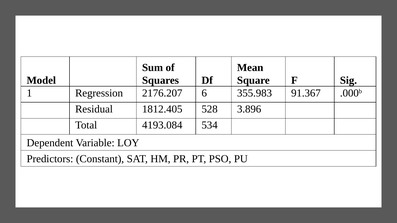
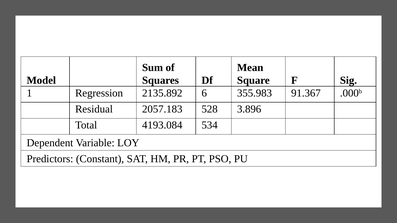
2176.207: 2176.207 -> 2135.892
1812.405: 1812.405 -> 2057.183
